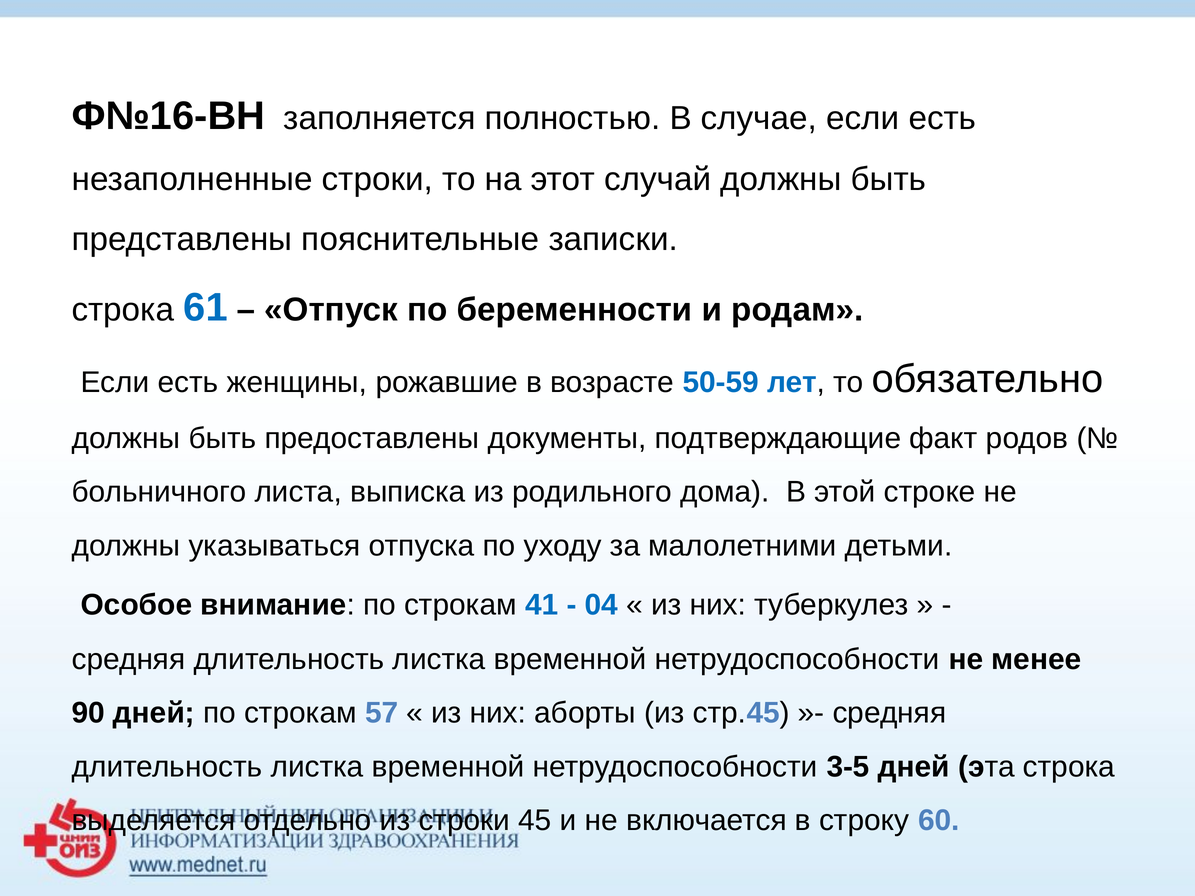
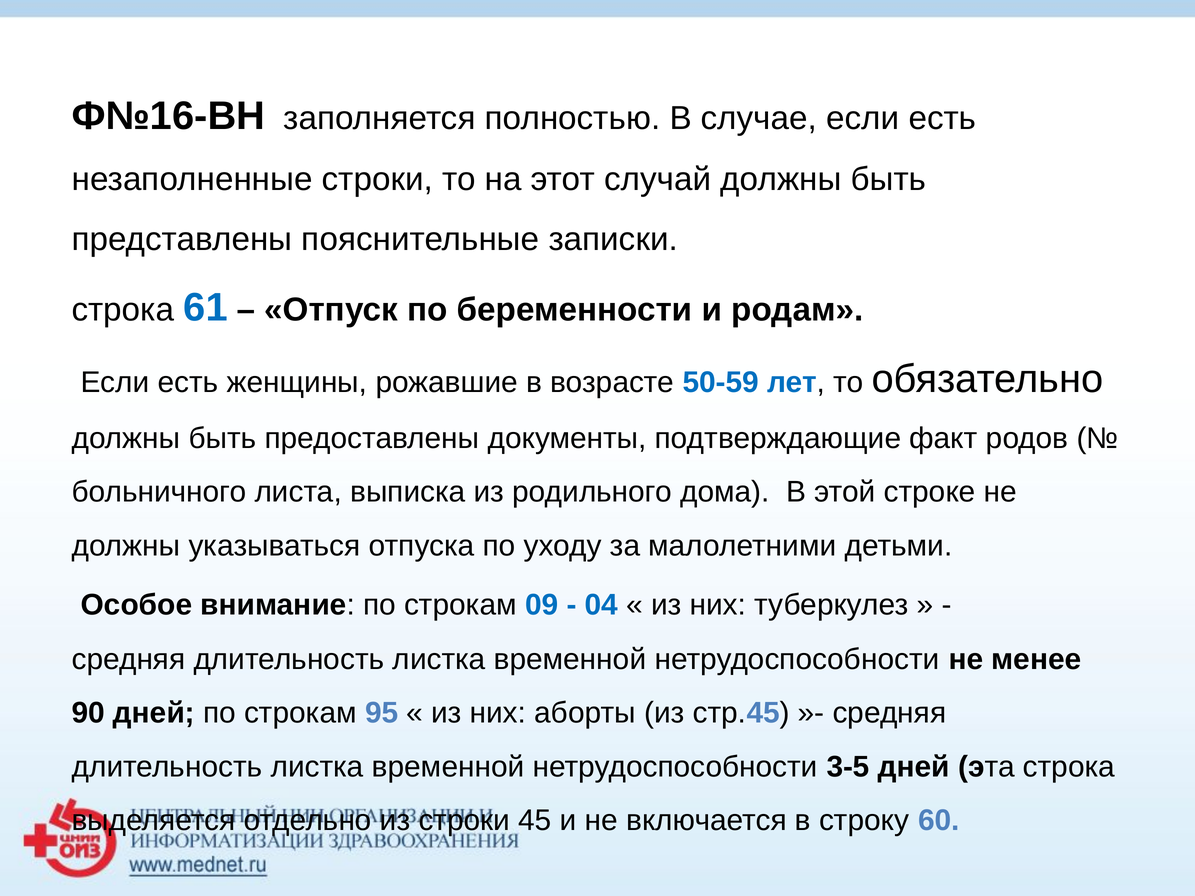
41: 41 -> 09
57: 57 -> 95
